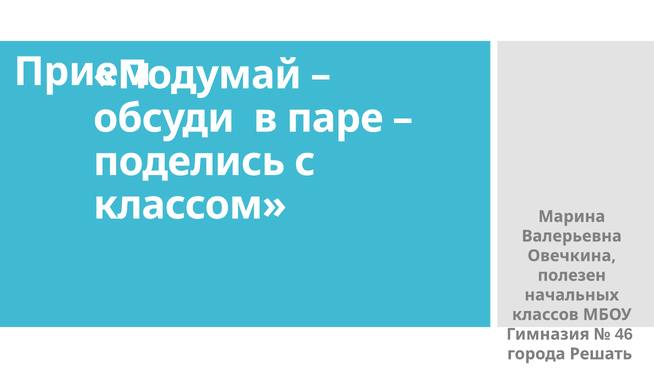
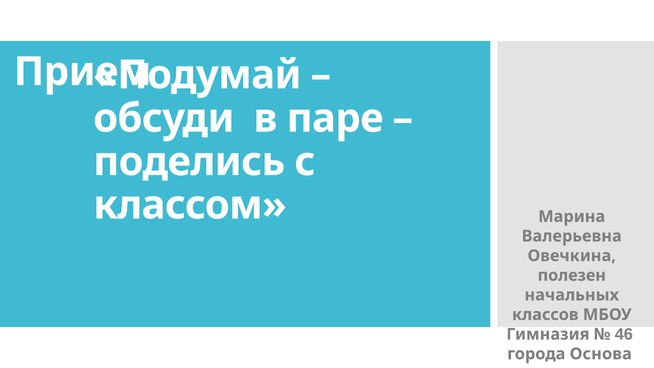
Решать: Решать -> Основа
